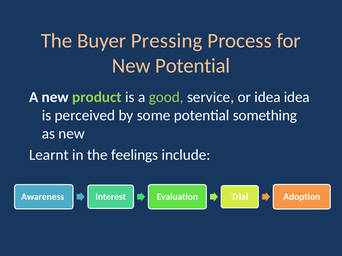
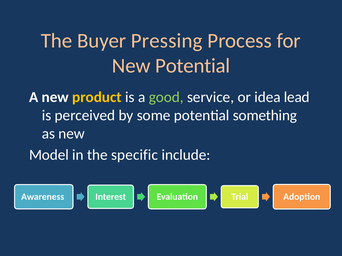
product colour: light green -> yellow
idea idea: idea -> lead
Learnt: Learnt -> Model
feelings: feelings -> specific
